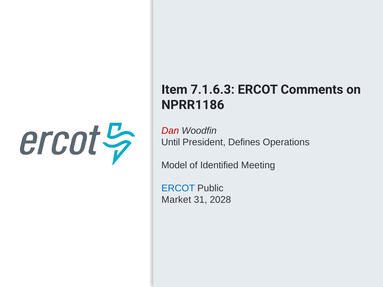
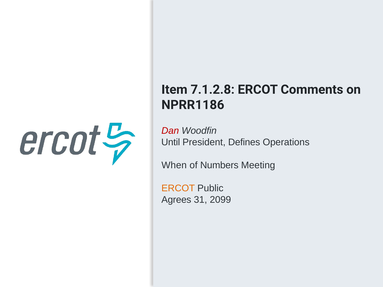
7.1.6.3: 7.1.6.3 -> 7.1.2.8
Model: Model -> When
Identified: Identified -> Numbers
ERCOT at (178, 188) colour: blue -> orange
Market: Market -> Agrees
2028: 2028 -> 2099
